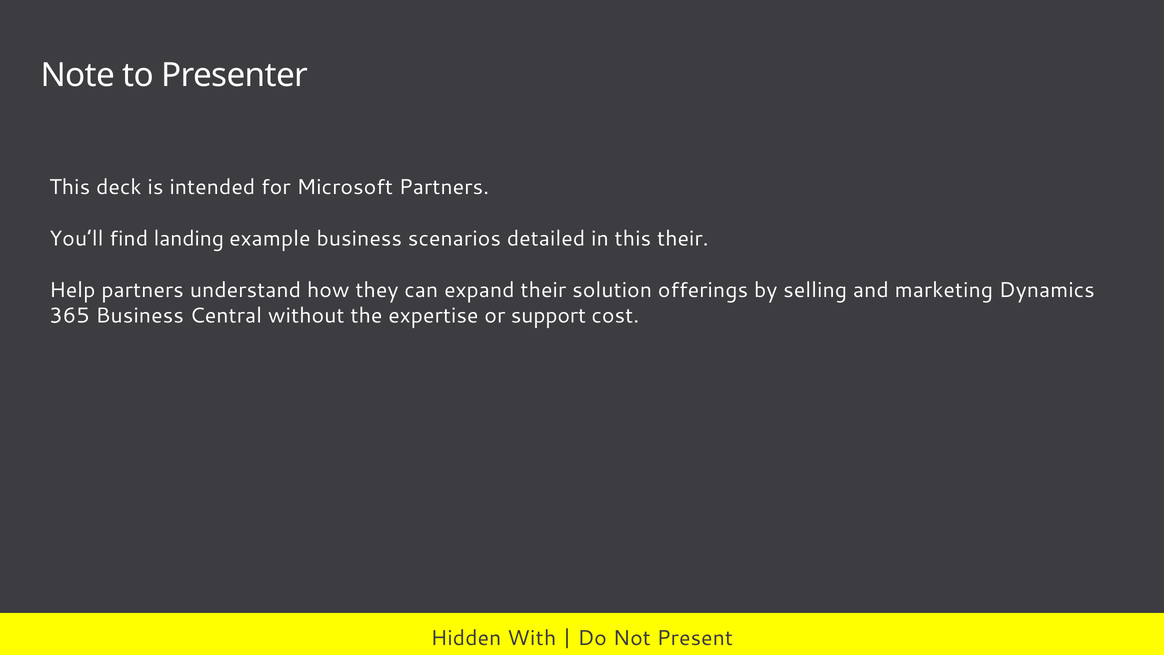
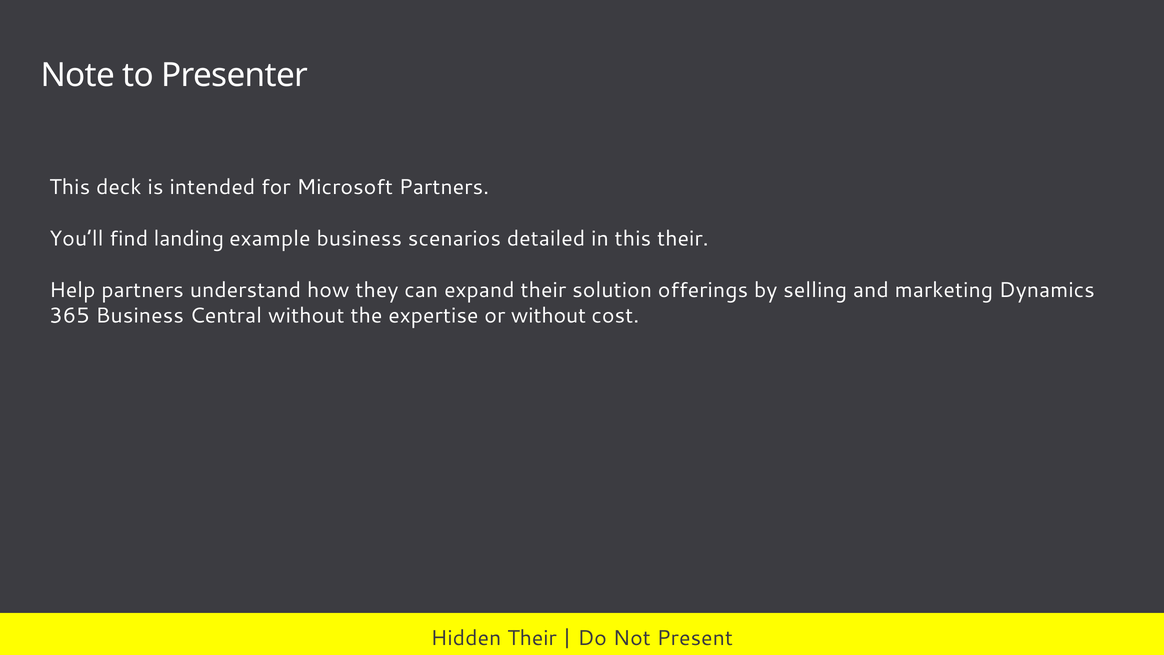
or support: support -> without
Hidden With: With -> Their
